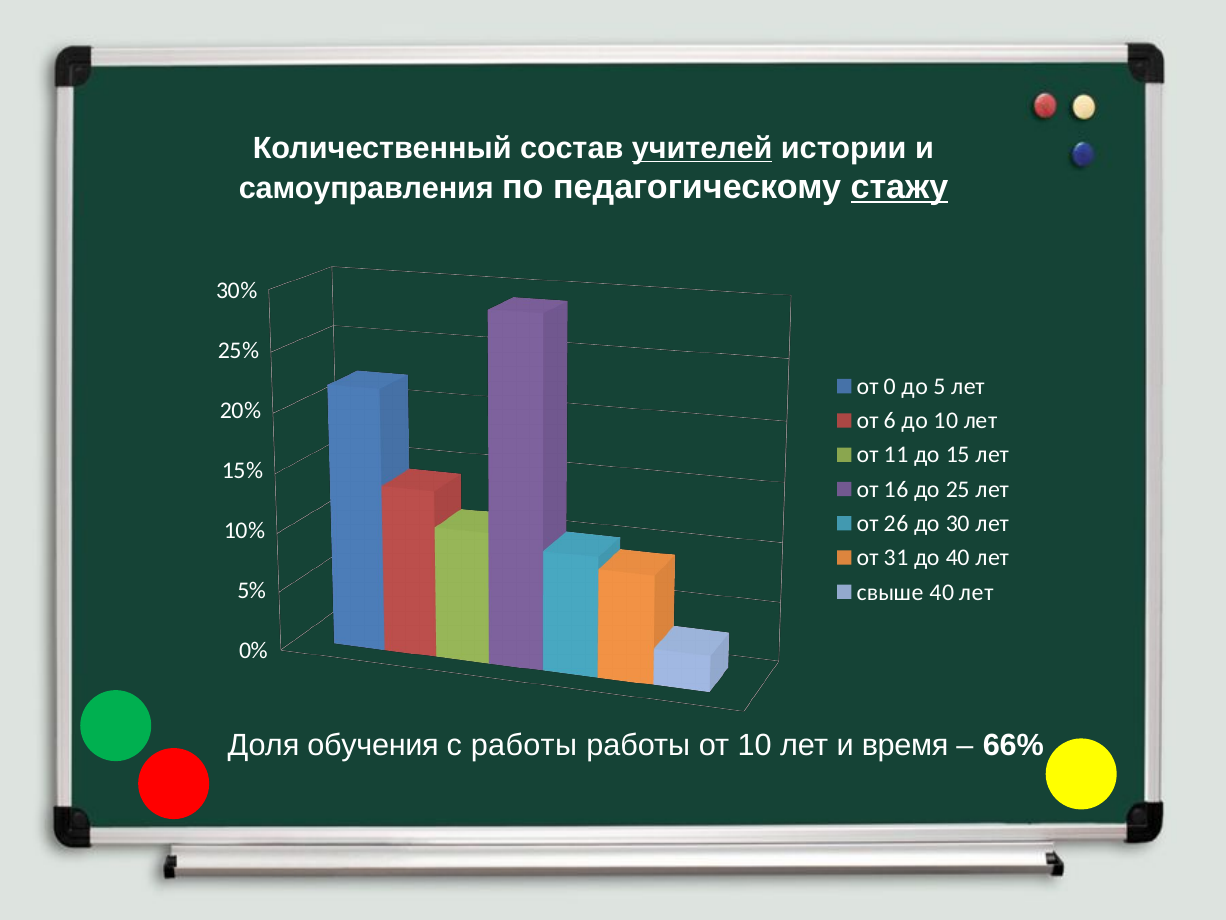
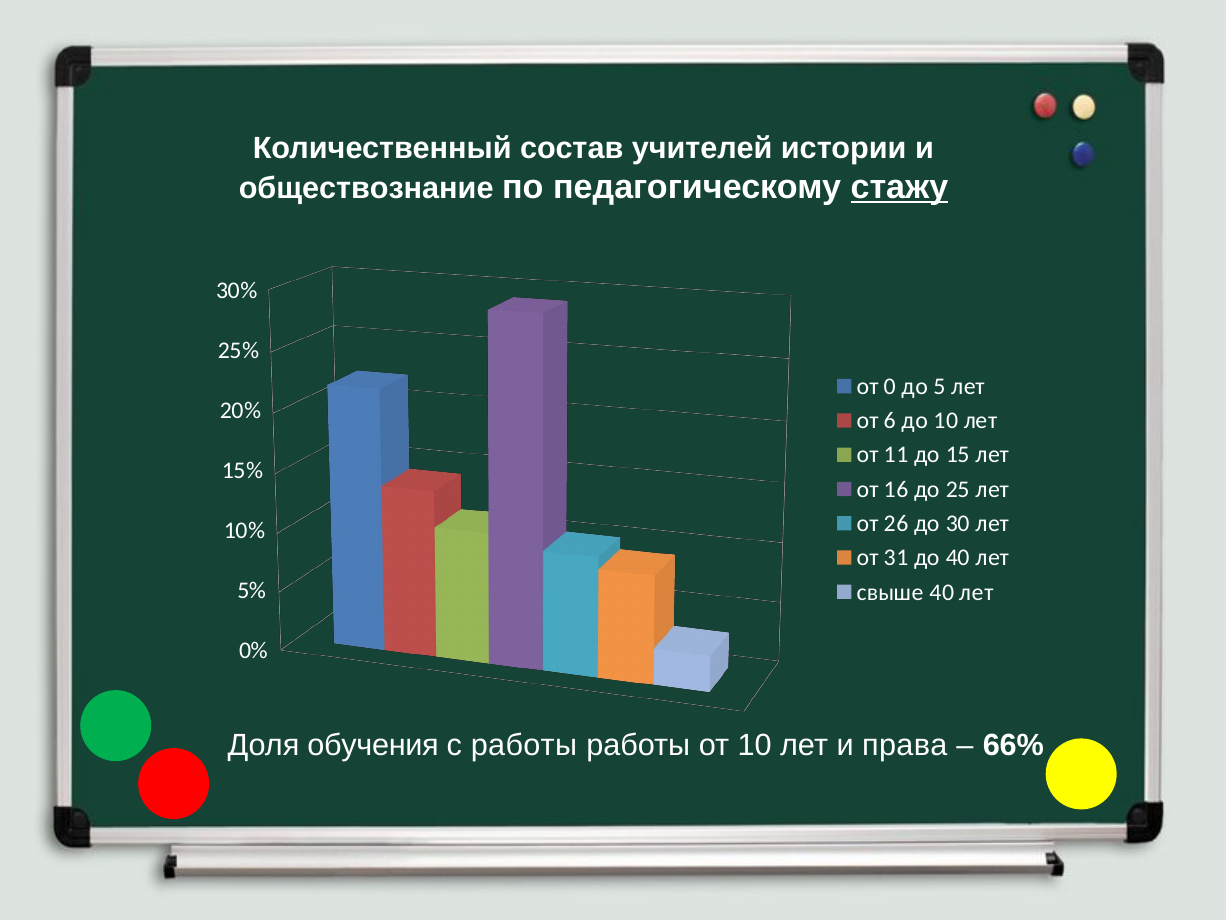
учителей underline: present -> none
самоуправления: самоуправления -> обществознание
время: время -> права
